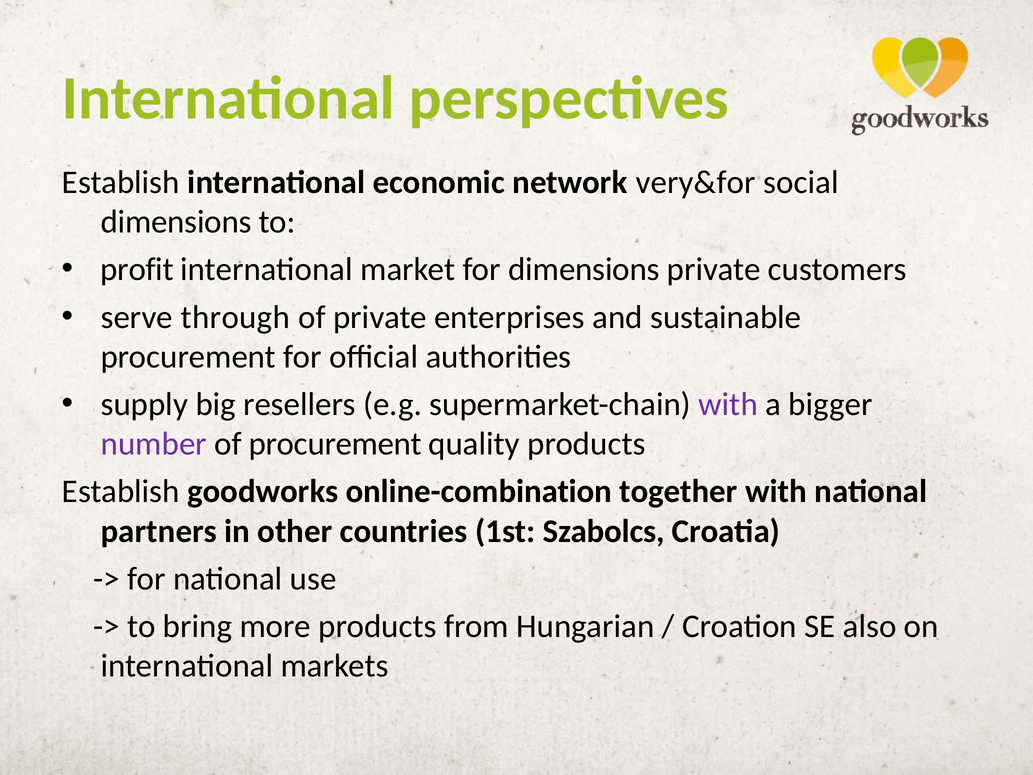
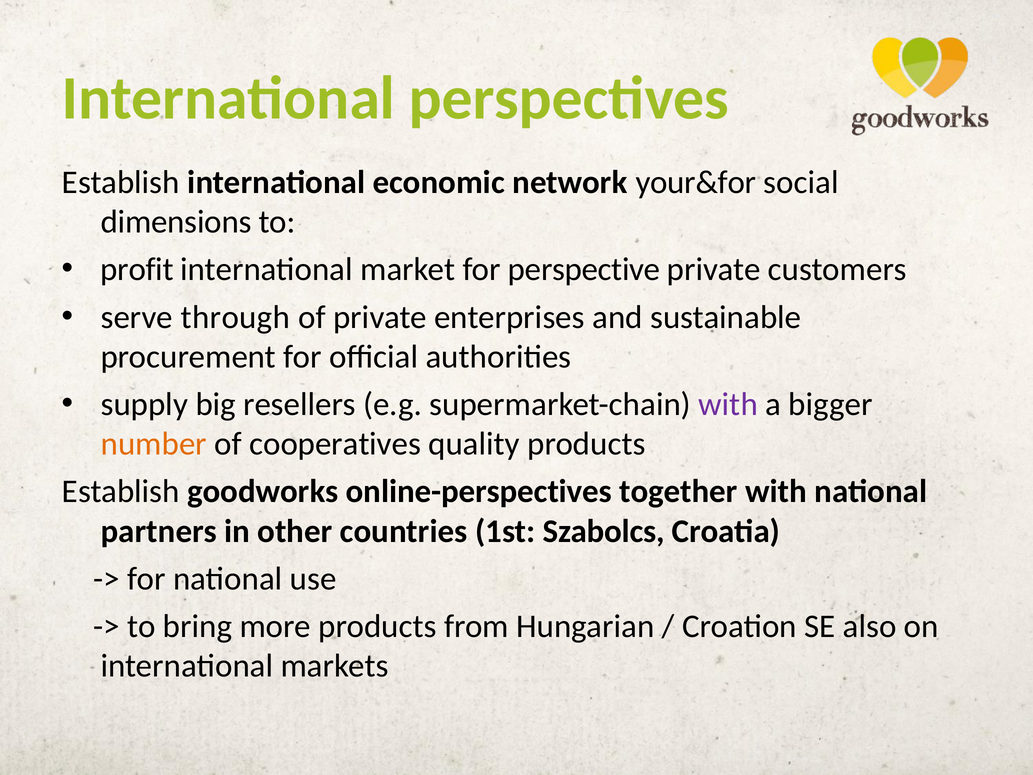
very&for: very&for -> your&for
for dimensions: dimensions -> perspective
number colour: purple -> orange
of procurement: procurement -> cooperatives
online-combination: online-combination -> online-perspectives
